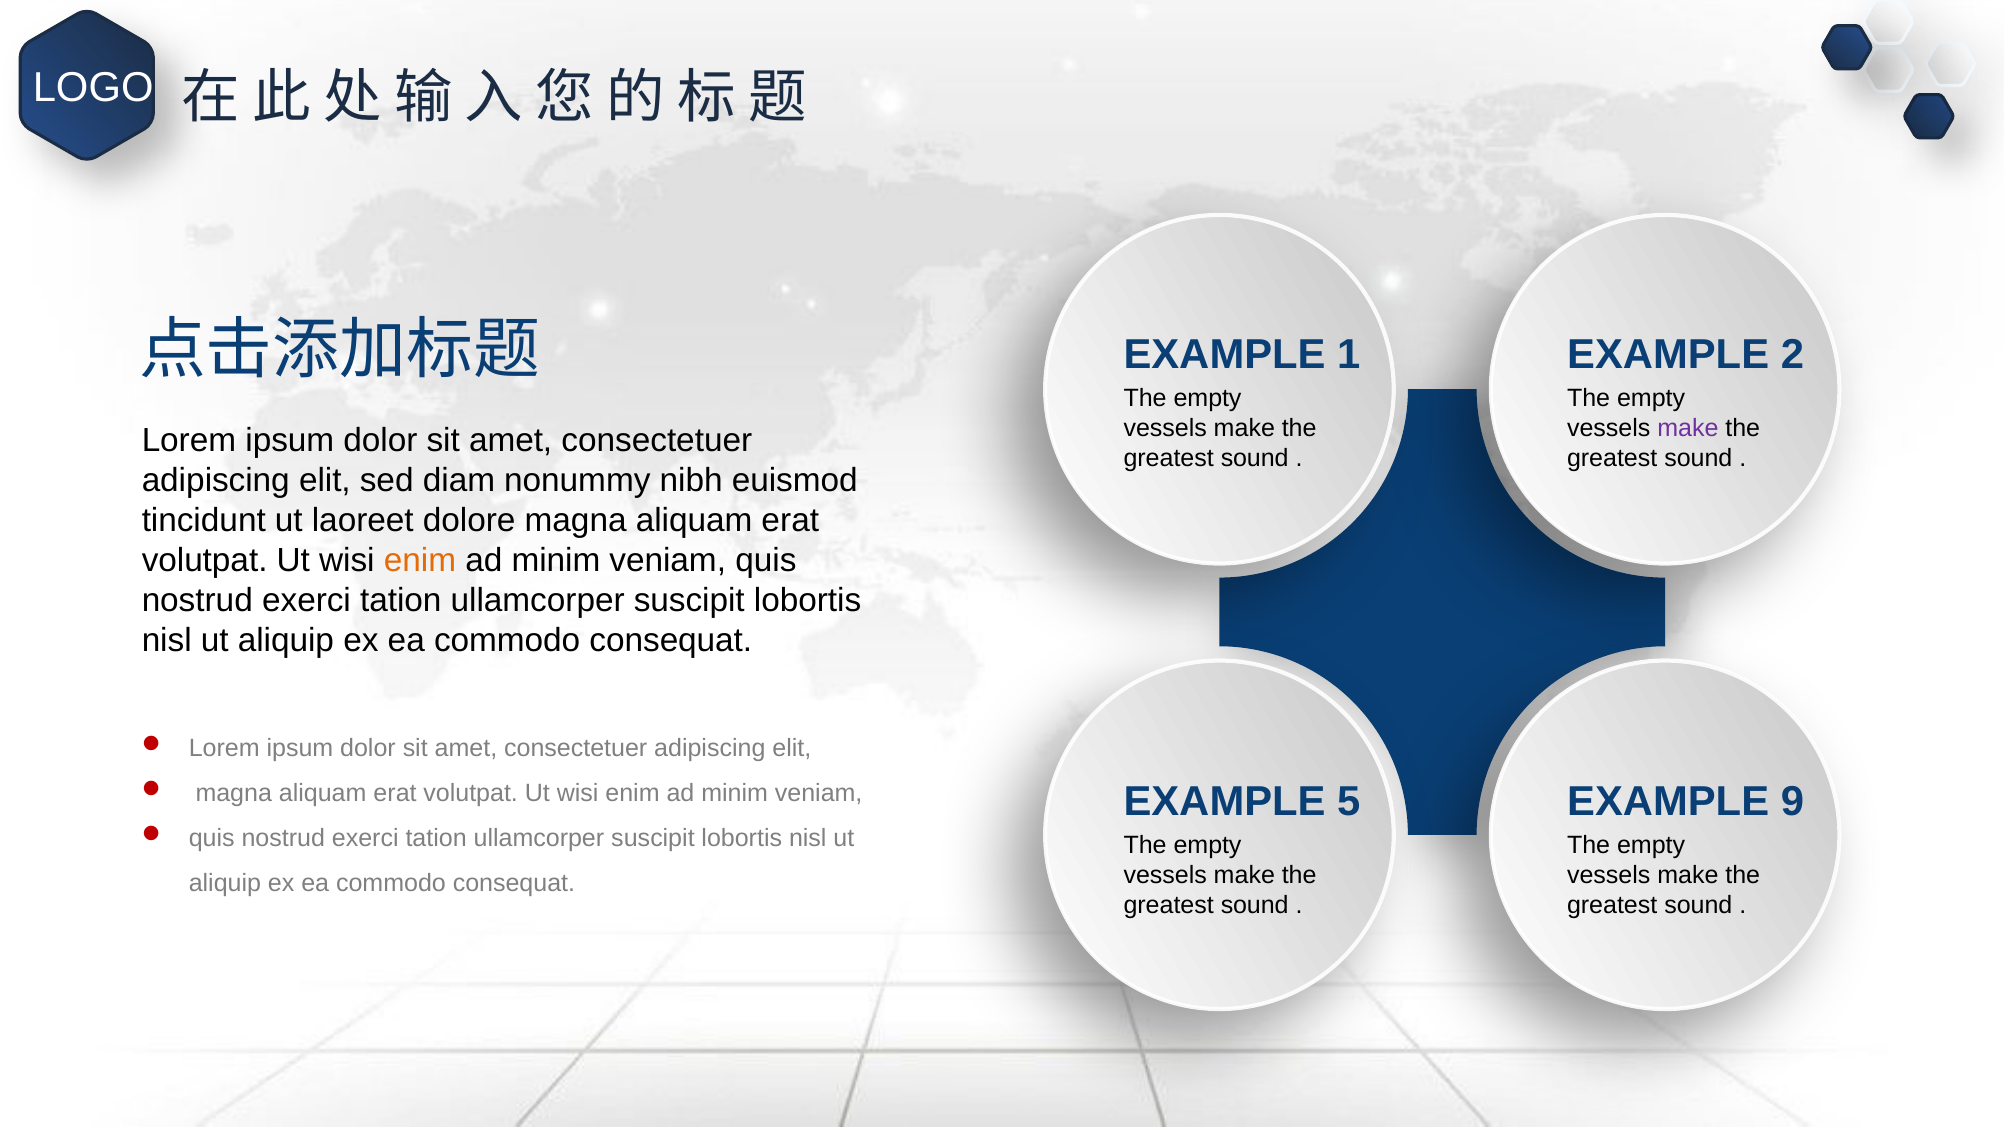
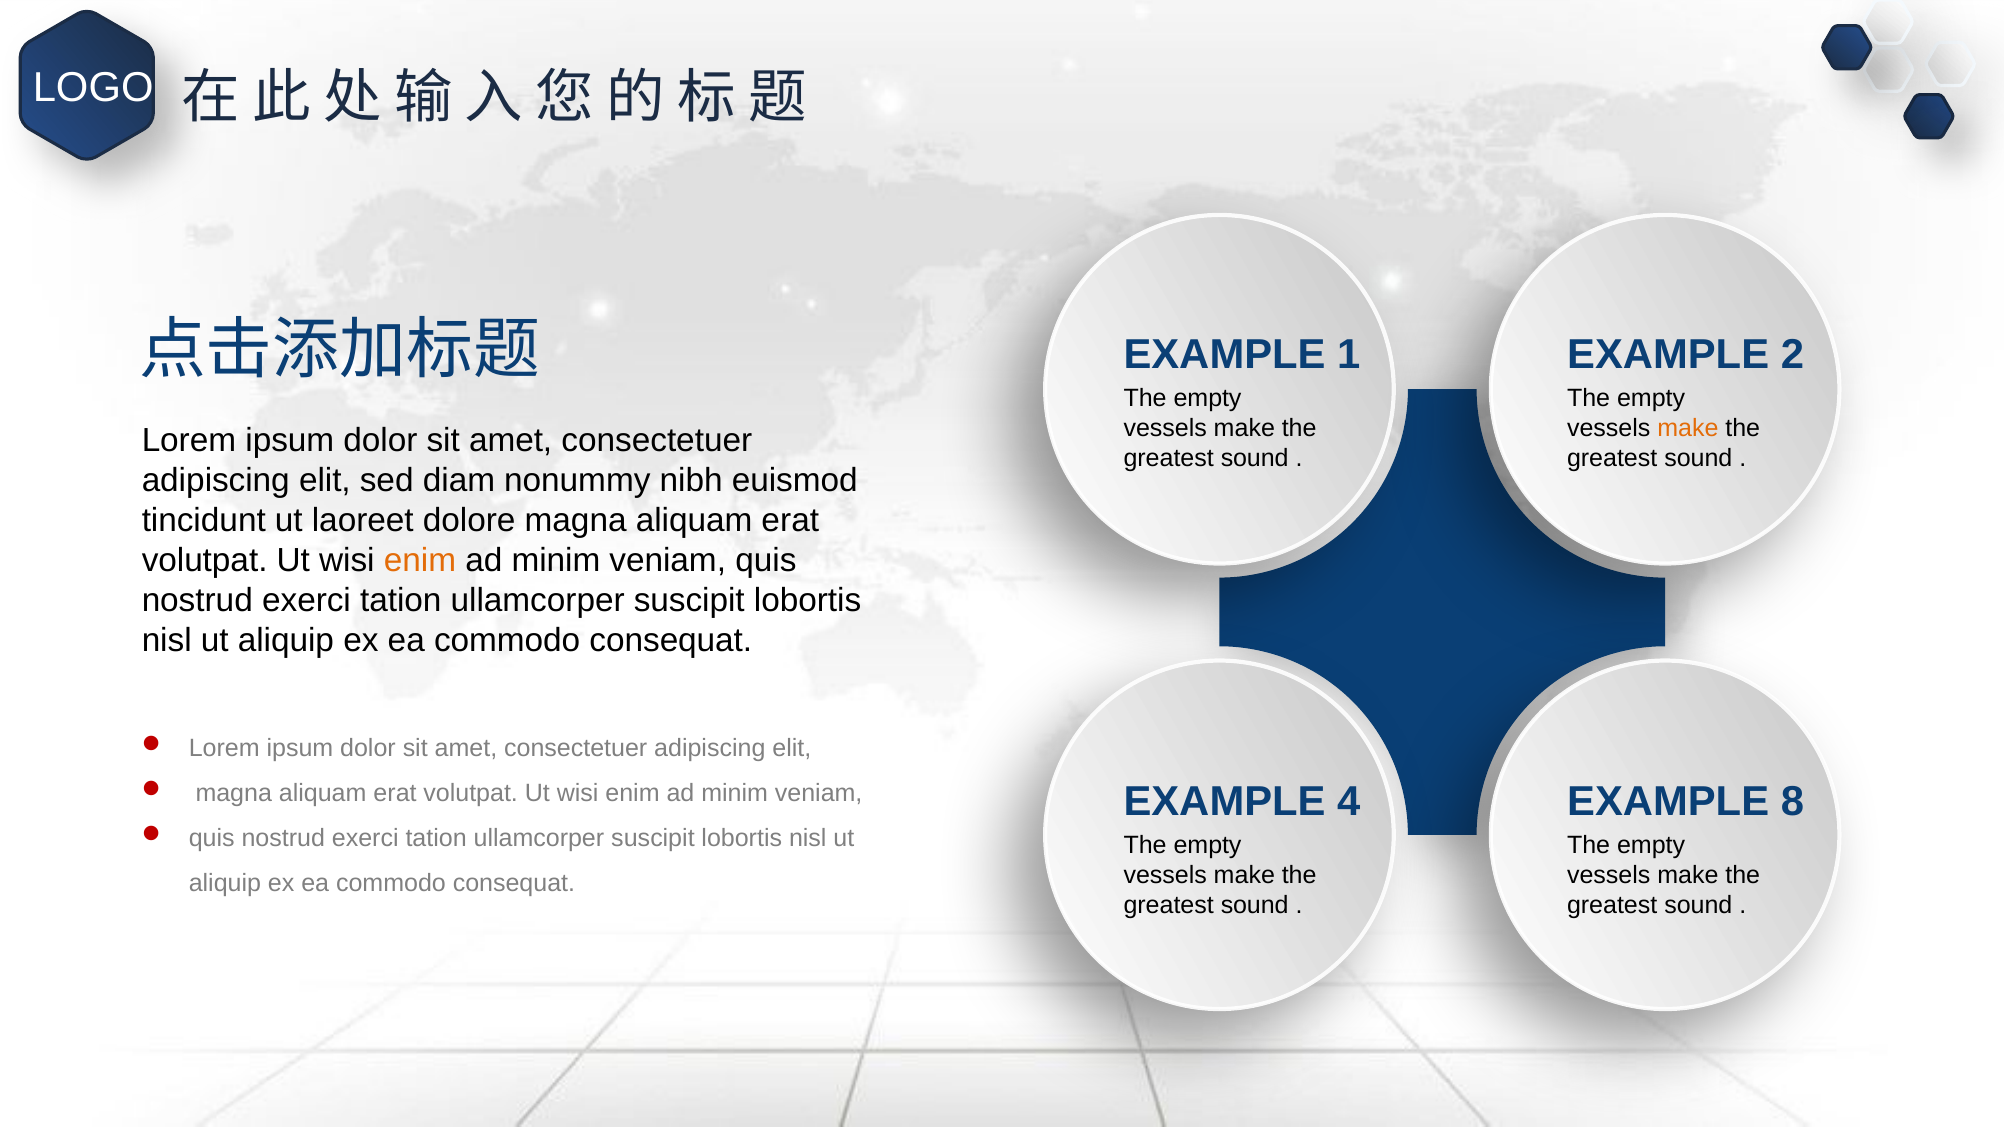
make at (1688, 428) colour: purple -> orange
5: 5 -> 4
9: 9 -> 8
